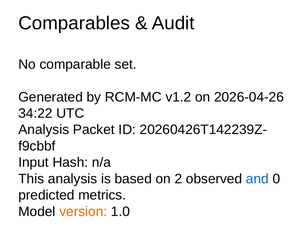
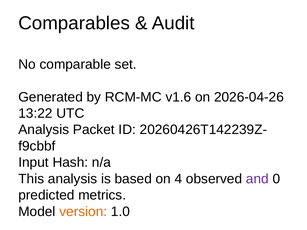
v1.2: v1.2 -> v1.6
34:22: 34:22 -> 13:22
2: 2 -> 4
and colour: blue -> purple
